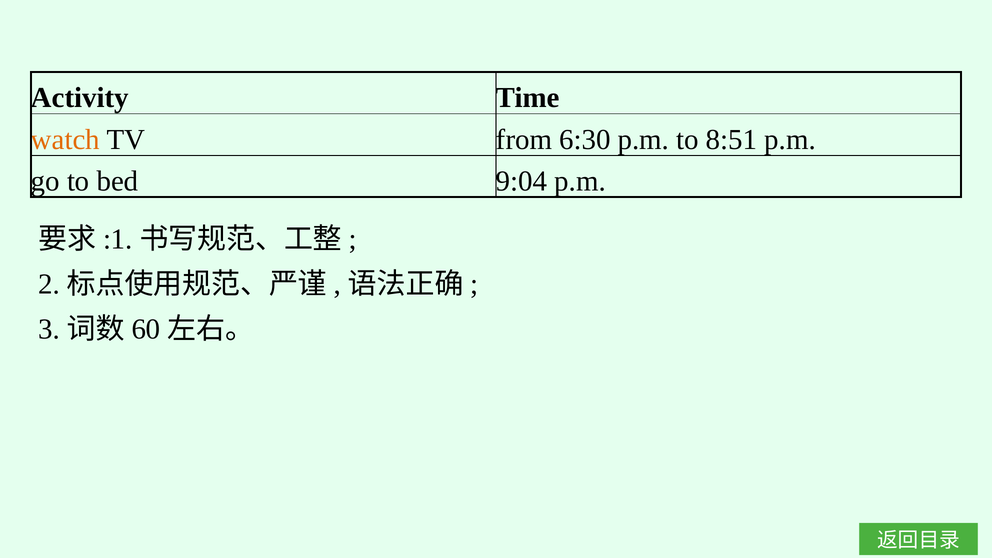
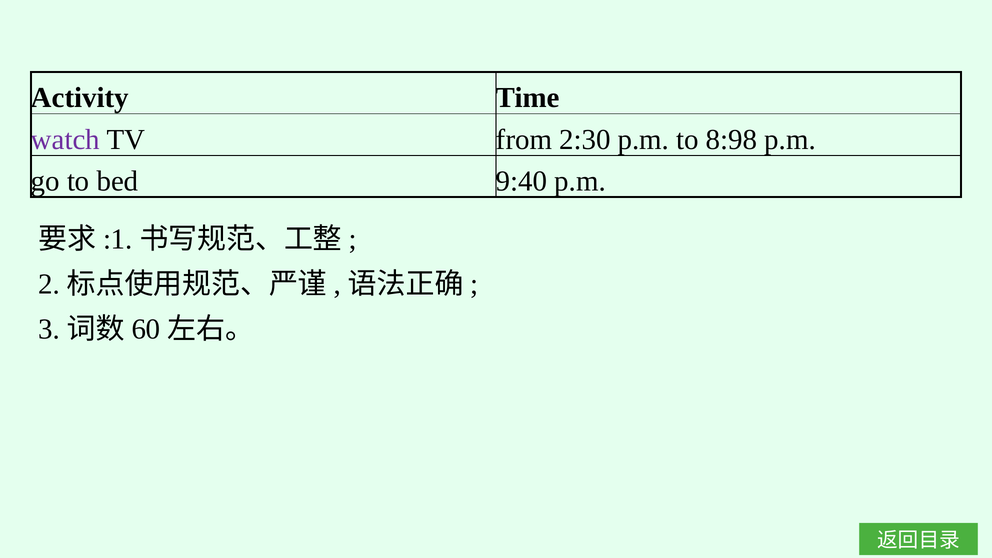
watch colour: orange -> purple
6:30: 6:30 -> 2:30
8:51: 8:51 -> 8:98
9:04: 9:04 -> 9:40
